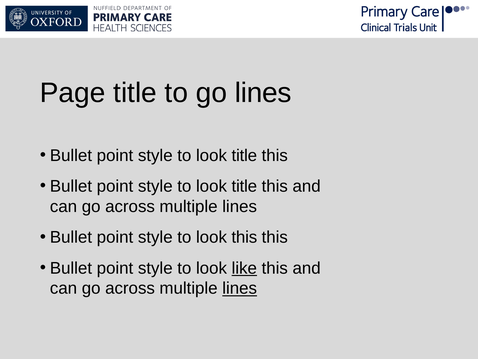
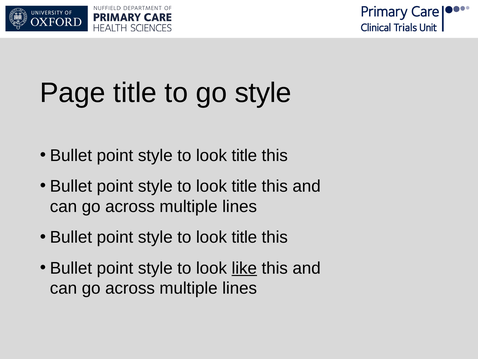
go lines: lines -> style
this at (244, 237): this -> title
lines at (240, 288) underline: present -> none
